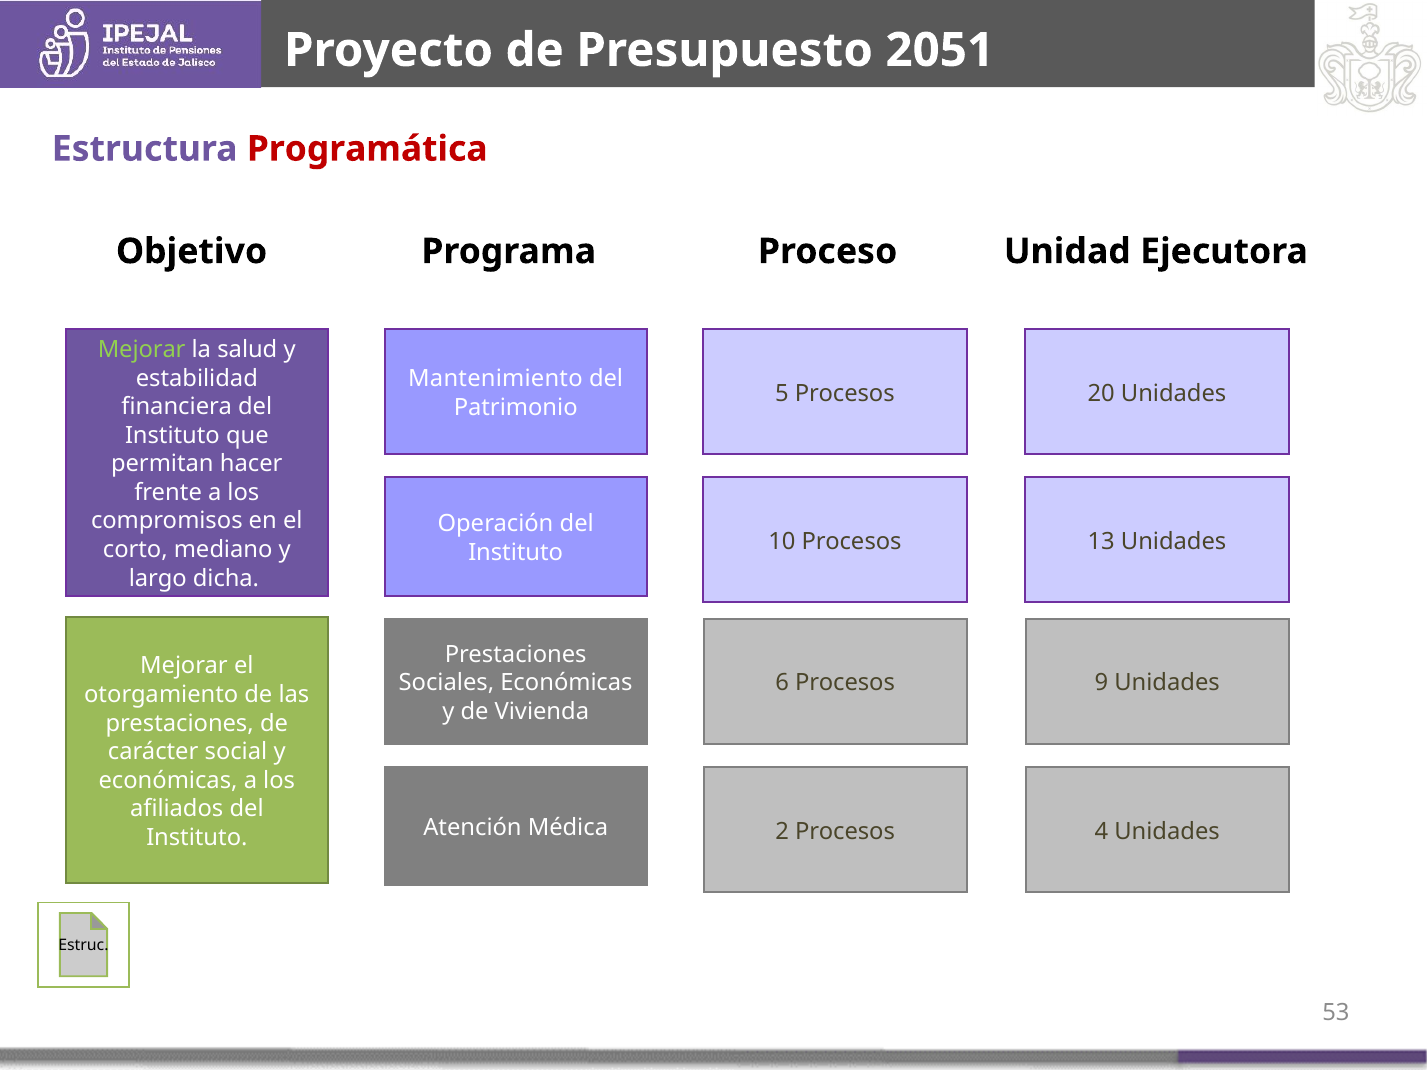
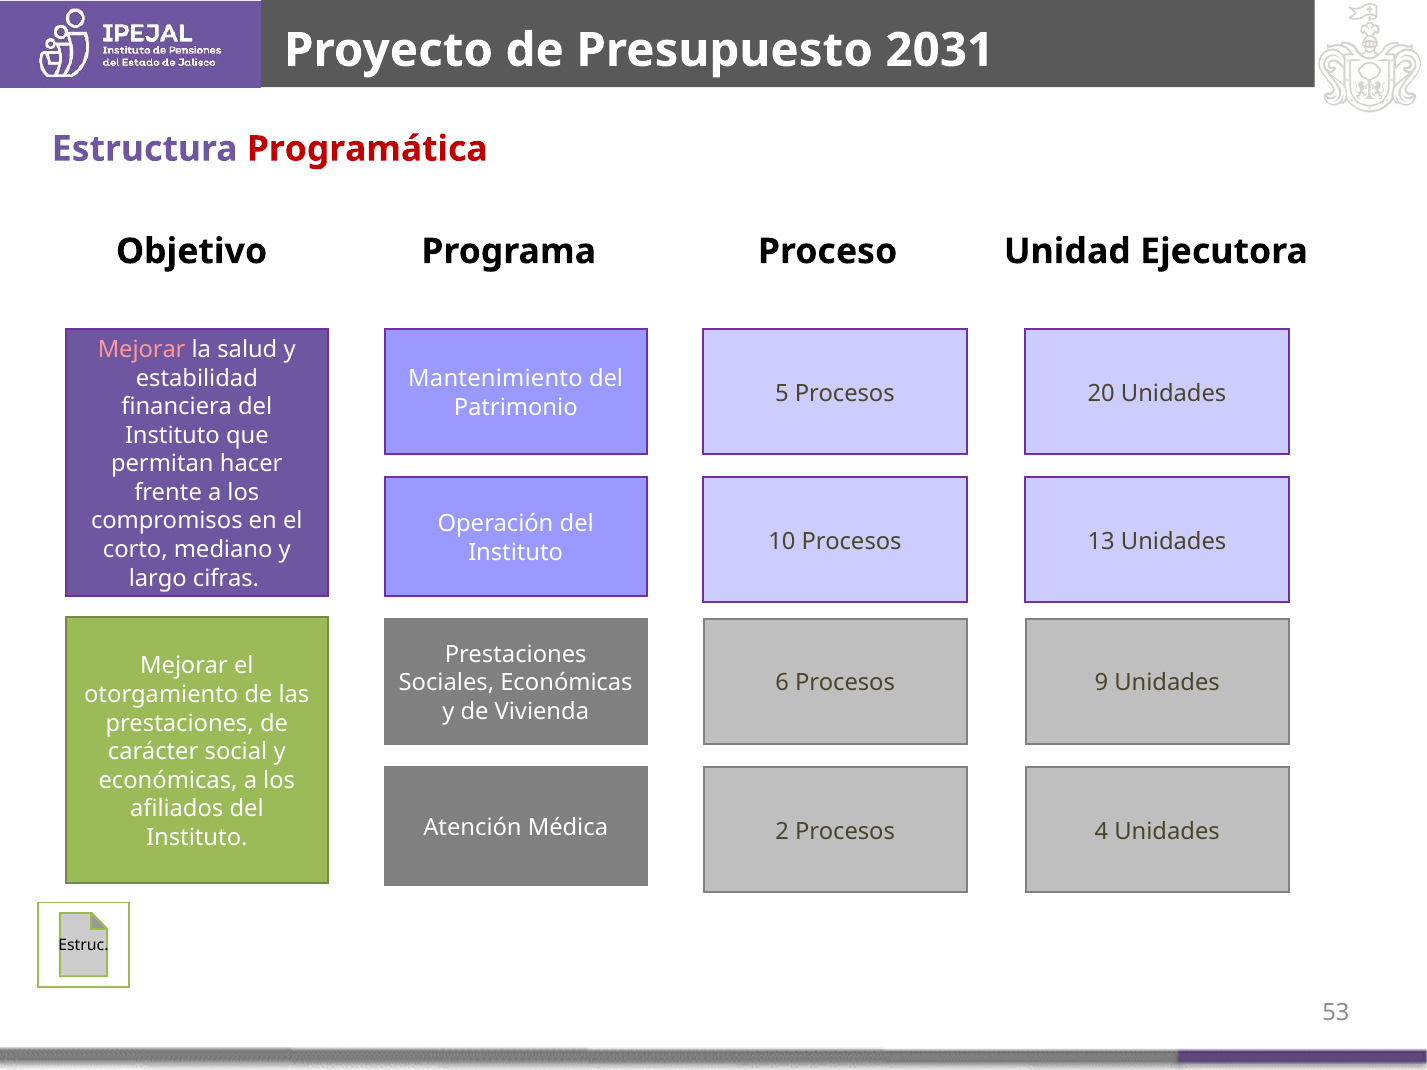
2051: 2051 -> 2031
Mejorar at (142, 350) colour: light green -> pink
dicha: dicha -> cifras
